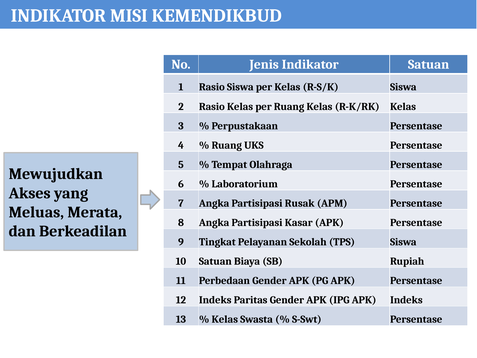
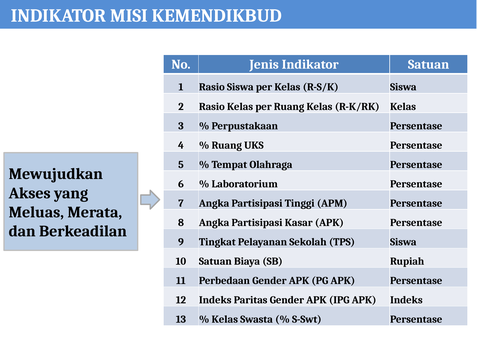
Rusak: Rusak -> Tinggi
